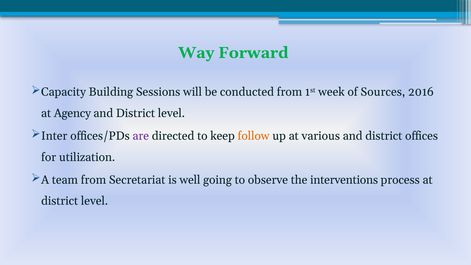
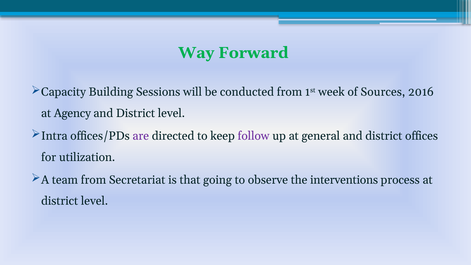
Inter: Inter -> Intra
follow colour: orange -> purple
various: various -> general
well: well -> that
